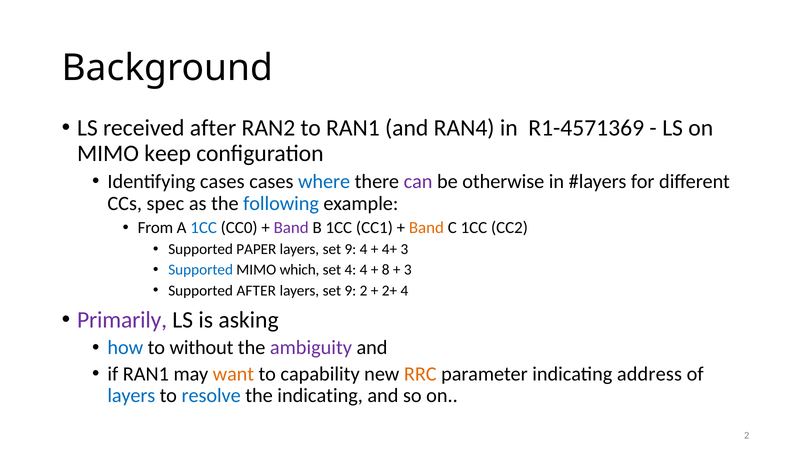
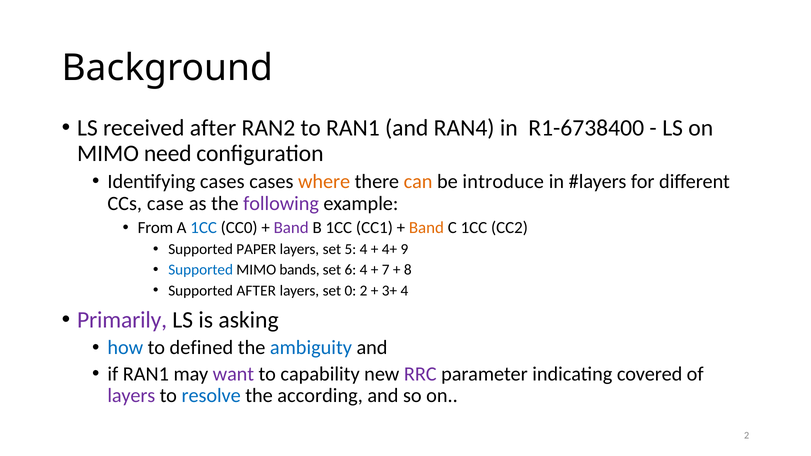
R1-4571369: R1-4571369 -> R1-6738400
keep: keep -> need
where colour: blue -> orange
can colour: purple -> orange
otherwise: otherwise -> introduce
spec: spec -> case
following colour: blue -> purple
9 at (350, 249): 9 -> 5
4+ 3: 3 -> 9
which: which -> bands
set 4: 4 -> 6
8: 8 -> 7
3 at (408, 270): 3 -> 8
9 at (350, 291): 9 -> 0
2+: 2+ -> 3+
without: without -> defined
ambiguity colour: purple -> blue
want colour: orange -> purple
RRC colour: orange -> purple
address: address -> covered
layers at (131, 396) colour: blue -> purple
the indicating: indicating -> according
